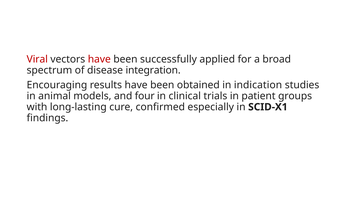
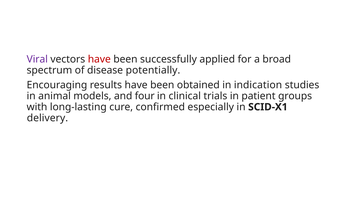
Viral colour: red -> purple
integration: integration -> potentially
findings: findings -> delivery
